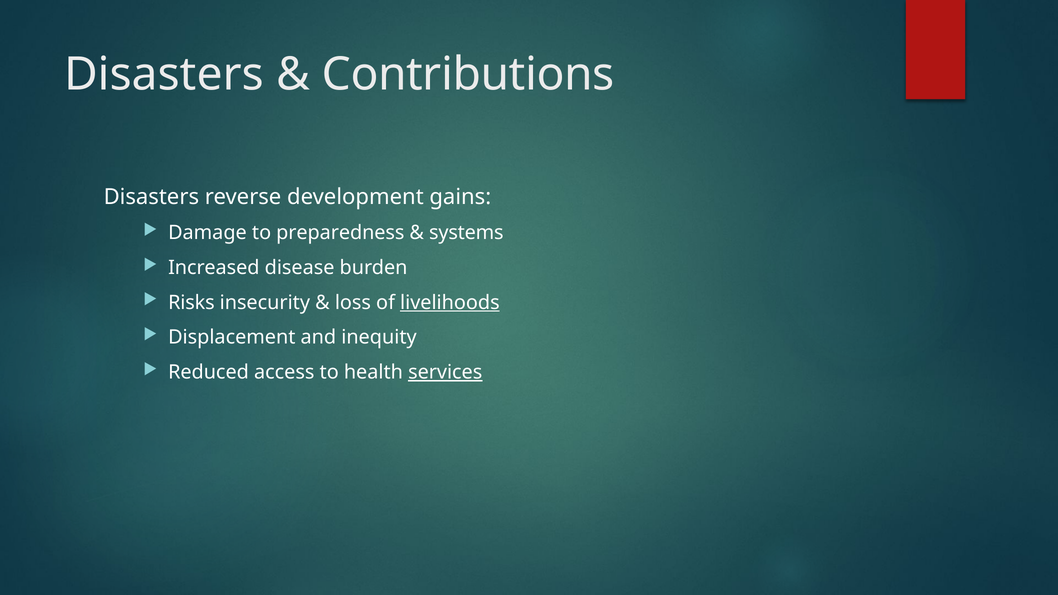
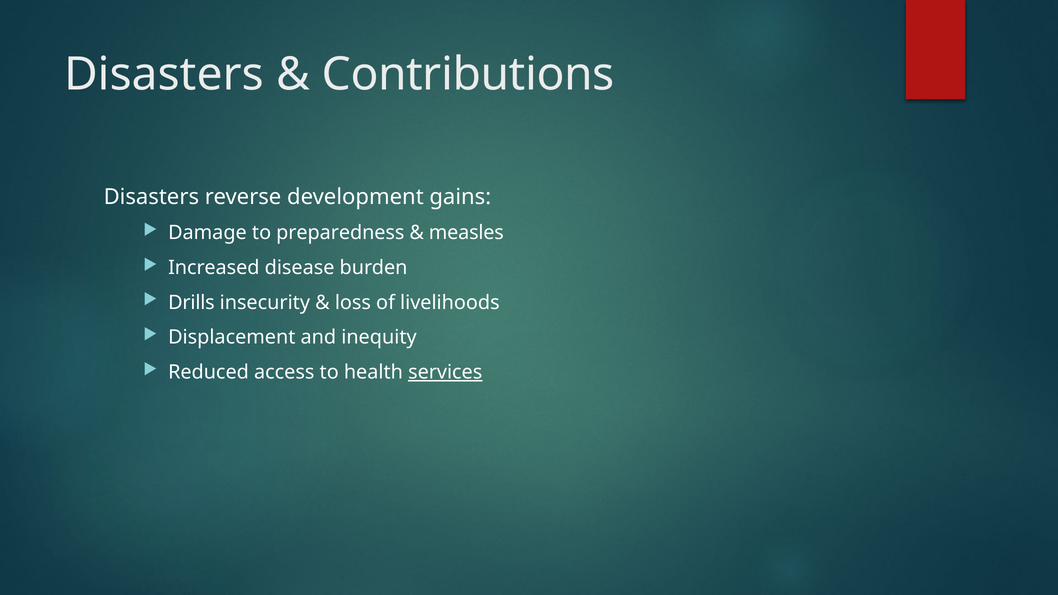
systems: systems -> measles
Risks: Risks -> Drills
livelihoods underline: present -> none
